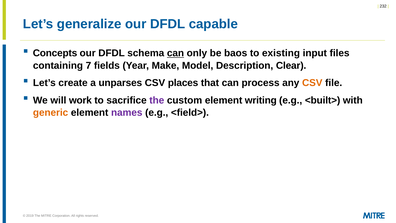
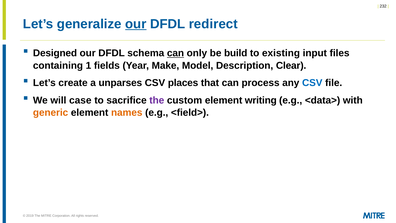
our at (136, 24) underline: none -> present
capable: capable -> redirect
Concepts: Concepts -> Designed
baos: baos -> build
7: 7 -> 1
CSV at (312, 83) colour: orange -> blue
work: work -> case
<built>: <built> -> <data>
names colour: purple -> orange
